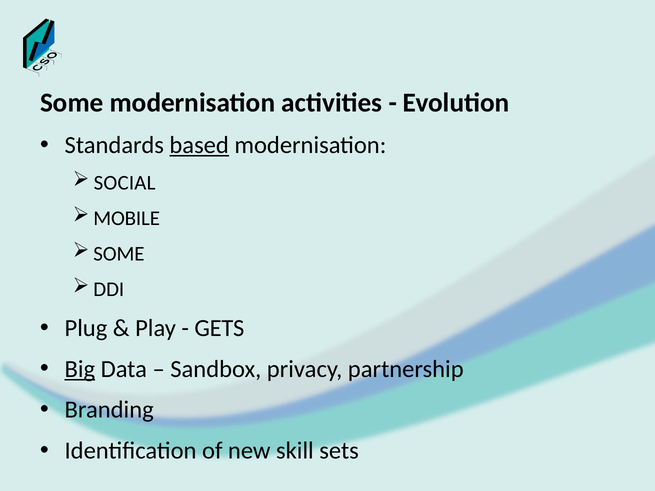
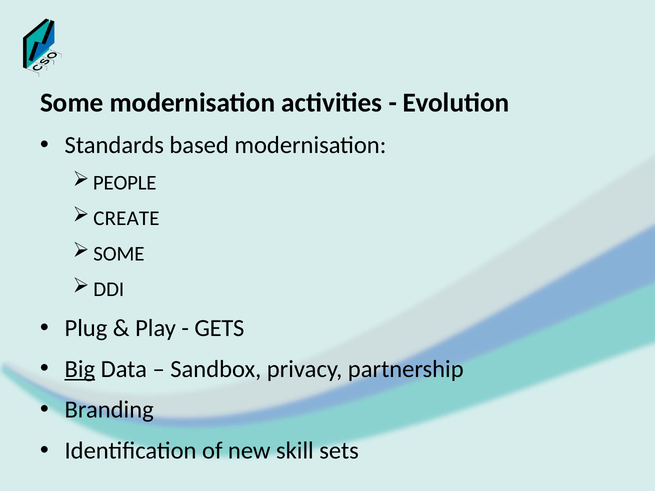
based underline: present -> none
SOCIAL: SOCIAL -> PEOPLE
MOBILE: MOBILE -> CREATE
